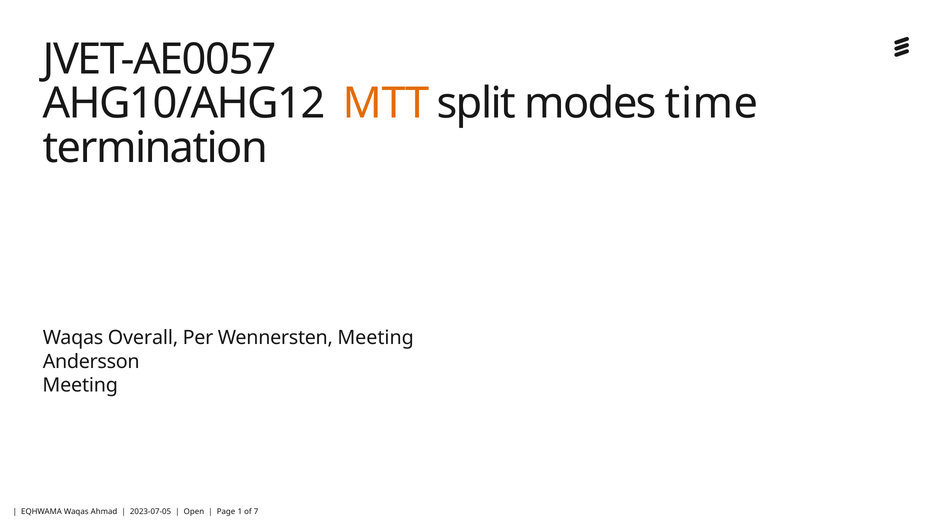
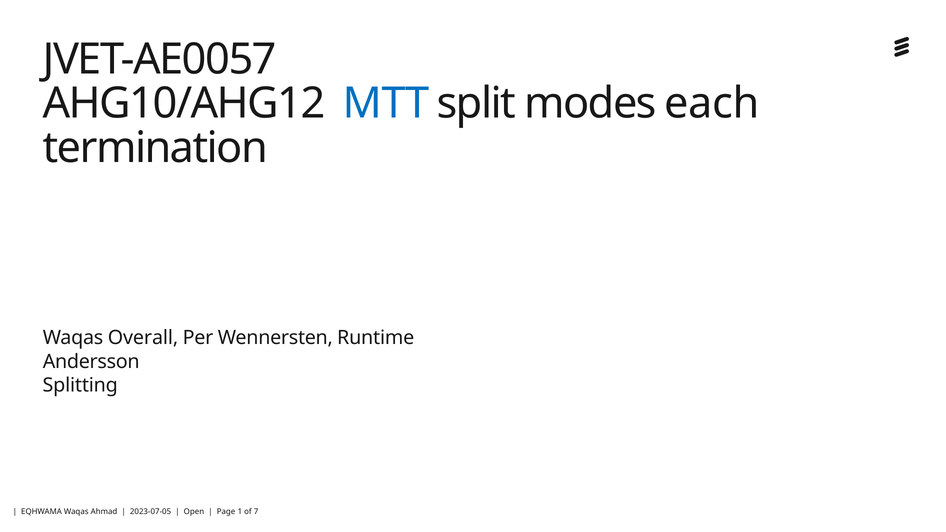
MTT colour: orange -> blue
time: time -> each
Wennersten Meeting: Meeting -> Runtime
Meeting at (80, 385): Meeting -> Splitting
